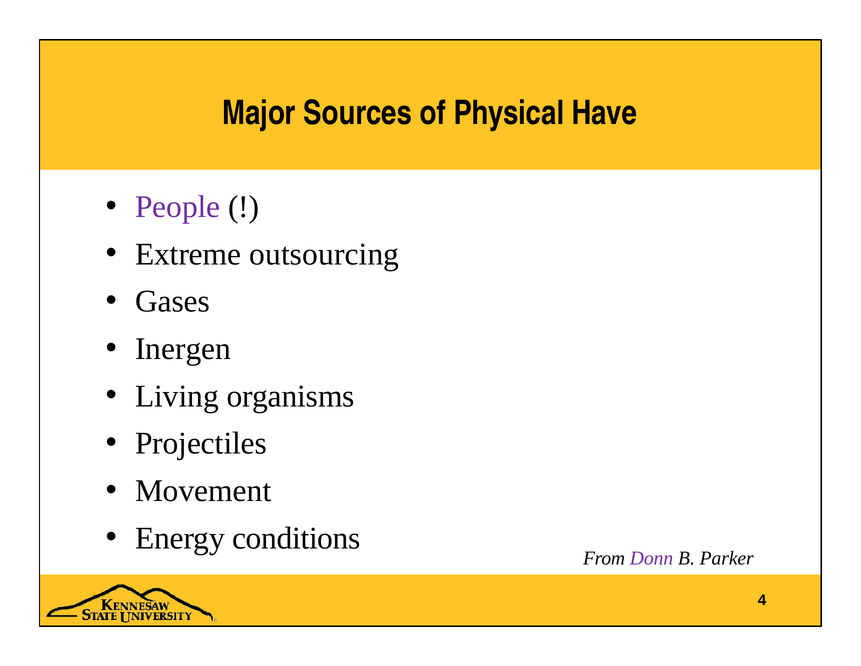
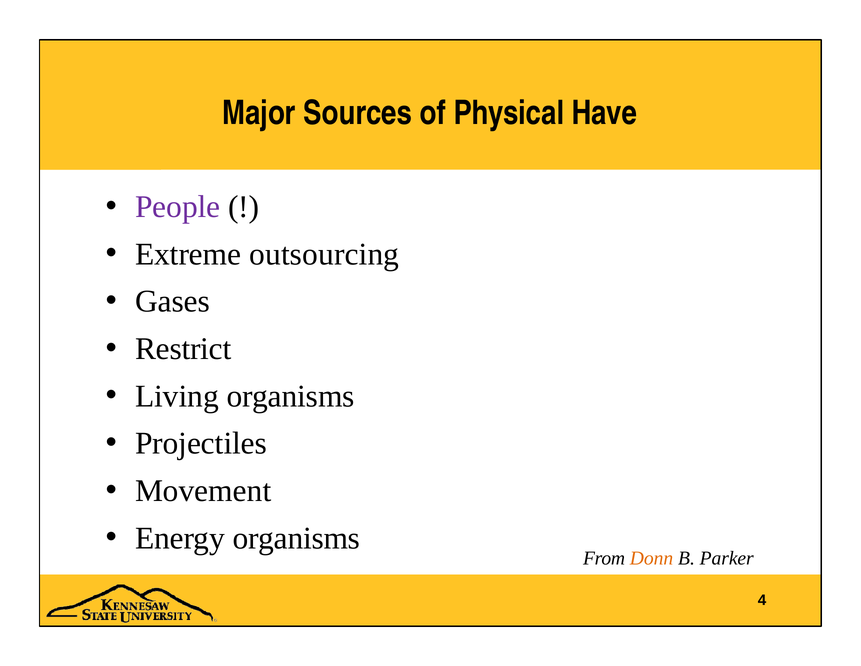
Inergen: Inergen -> Restrict
Energy conditions: conditions -> organisms
Donn colour: purple -> orange
